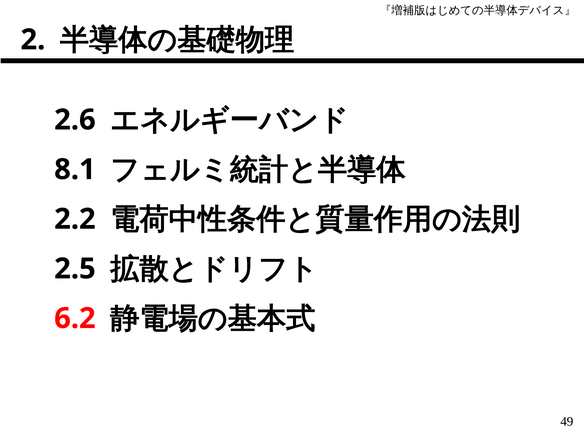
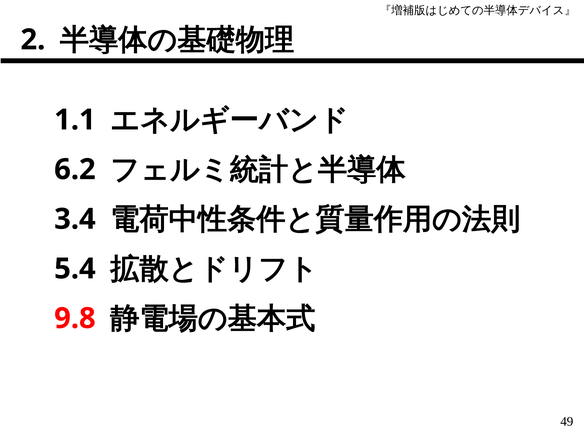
2.6: 2.6 -> 1.1
8.1: 8.1 -> 6.2
2.2: 2.2 -> 3.4
2.5: 2.5 -> 5.4
6.2: 6.2 -> 9.8
